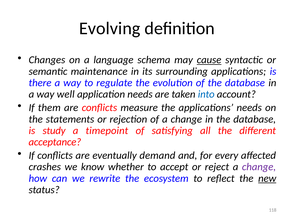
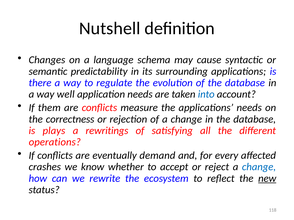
Evolving: Evolving -> Nutshell
cause underline: present -> none
maintenance: maintenance -> predictability
statements: statements -> correctness
study: study -> plays
timepoint: timepoint -> rewritings
acceptance: acceptance -> operations
change at (259, 167) colour: purple -> blue
